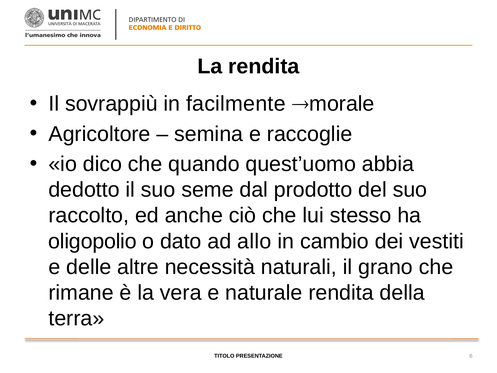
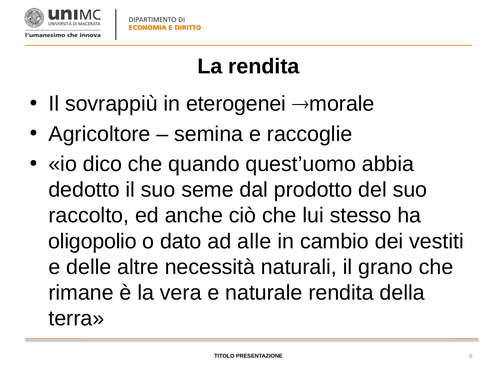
facilmente: facilmente -> eterogenei
allo: allo -> alle
